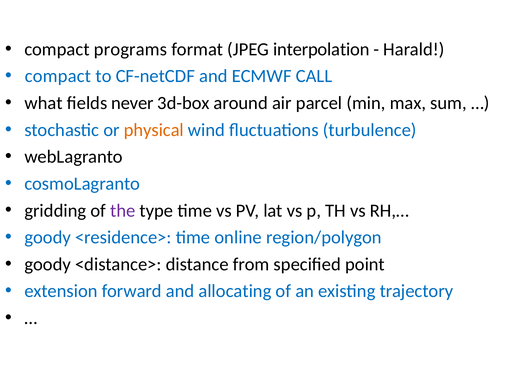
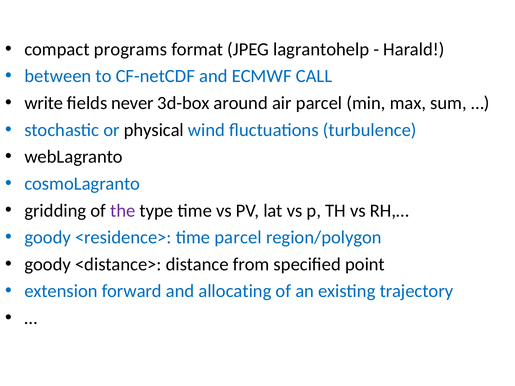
interpolation: interpolation -> lagrantohelp
compact at (58, 76): compact -> between
what: what -> write
physical colour: orange -> black
time online: online -> parcel
